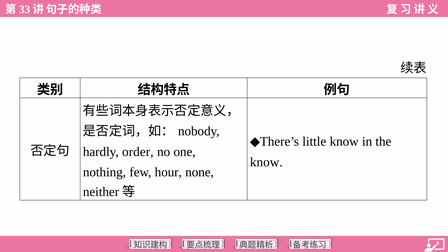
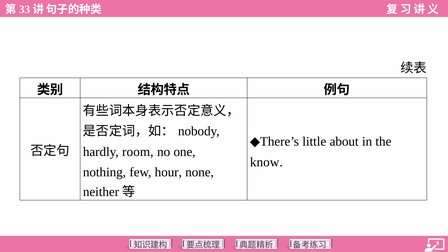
little know: know -> about
order: order -> room
